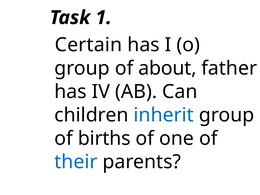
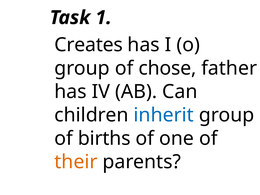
Certain: Certain -> Creates
about: about -> chose
their colour: blue -> orange
